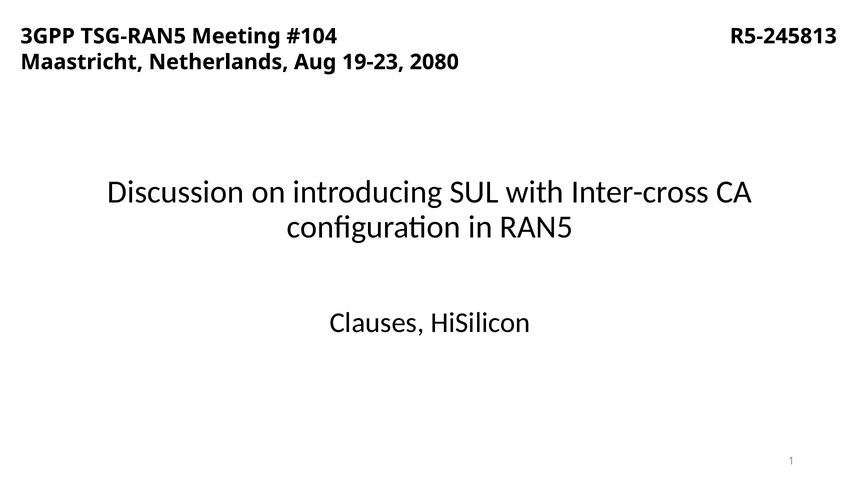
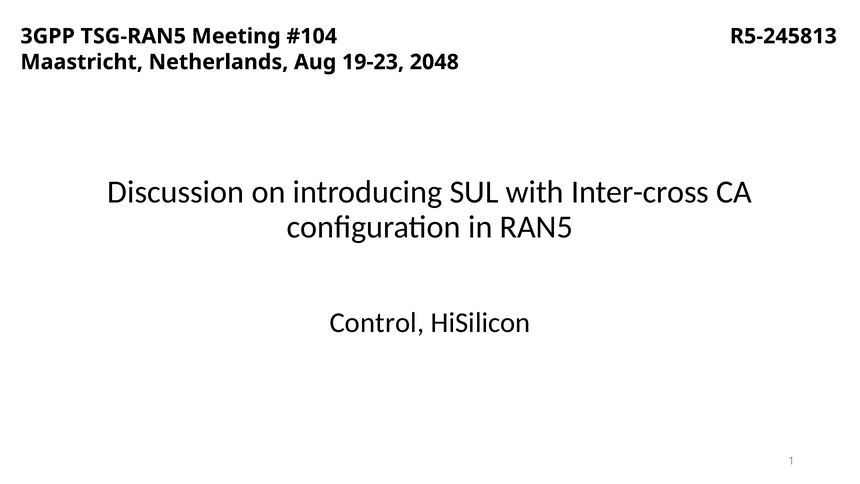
2080: 2080 -> 2048
Clauses: Clauses -> Control
